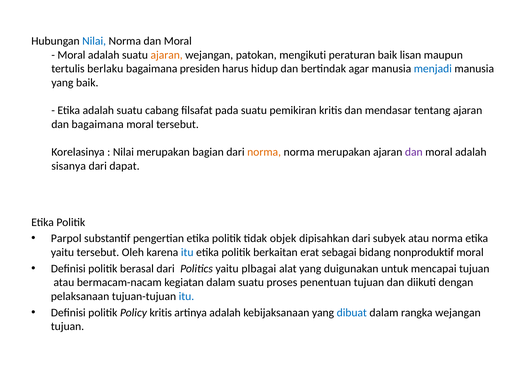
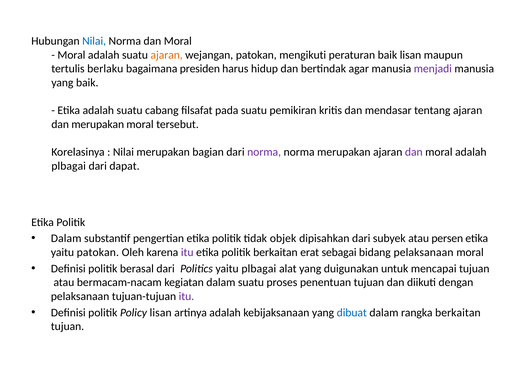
menjadi colour: blue -> purple
dan bagaimana: bagaimana -> merupakan
norma at (264, 152) colour: orange -> purple
sisanya at (69, 166): sisanya -> plbagai
Parpol at (66, 239): Parpol -> Dalam
atau norma: norma -> persen
yaitu tersebut: tersebut -> patokan
itu at (187, 253) colour: blue -> purple
bidang nonproduktif: nonproduktif -> pelaksanaan
itu at (186, 297) colour: blue -> purple
Policy kritis: kritis -> lisan
rangka wejangan: wejangan -> berkaitan
